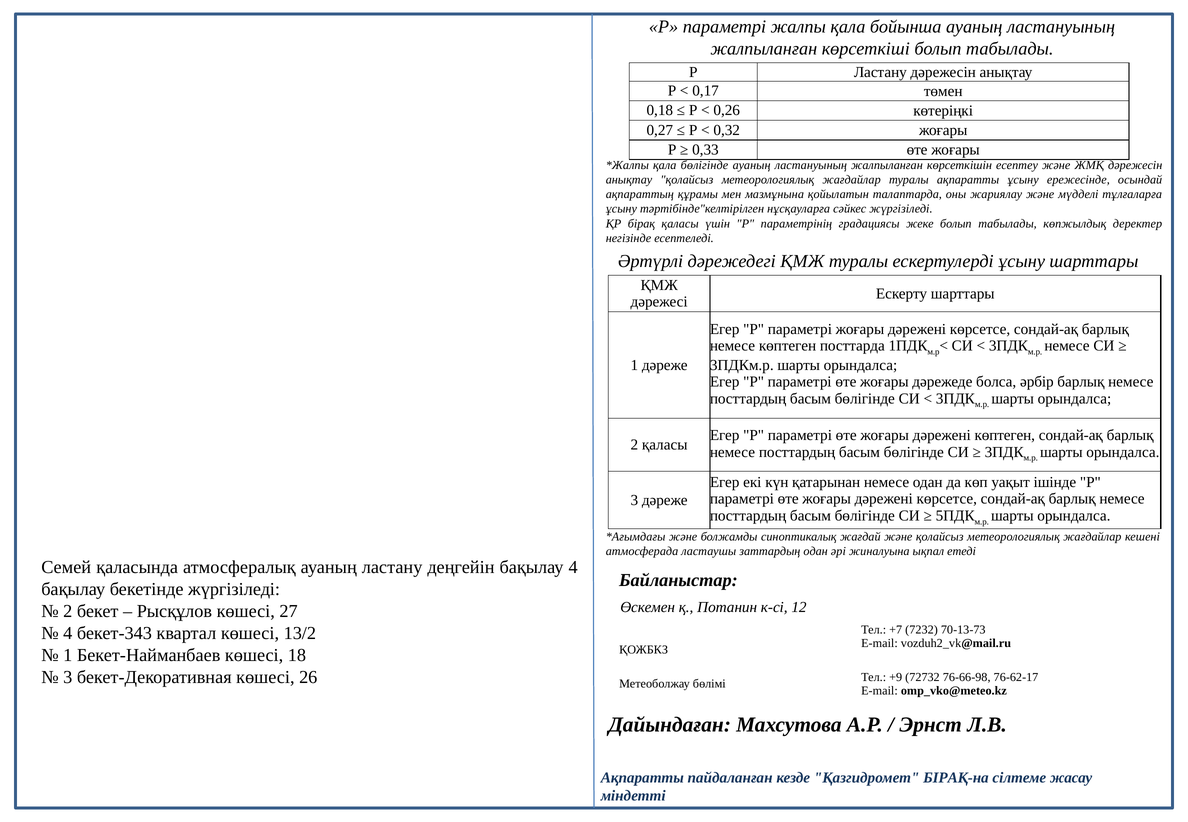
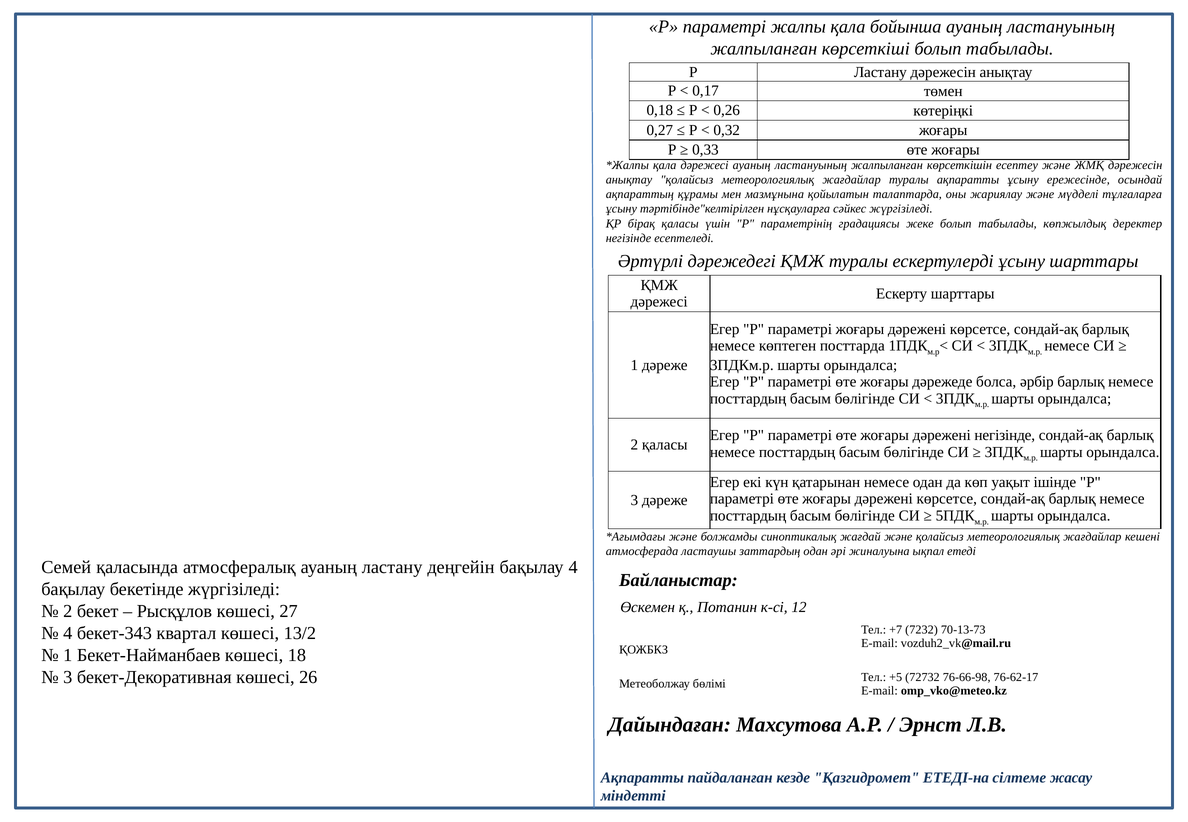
қала бөлігінде: бөлігінде -> дәрежесі
дәрежені көптеген: көптеген -> негізінде
+9: +9 -> +5
БІРАҚ-на: БІРАҚ-на -> ЕТЕДІ-на
